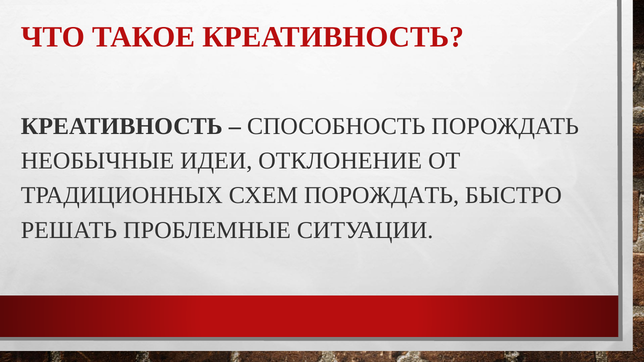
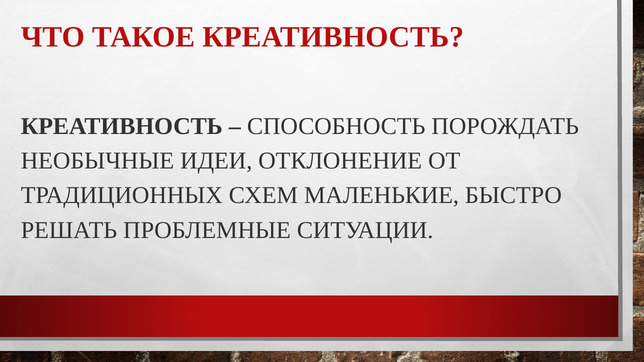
СХЕМ ПОРОЖДАТЬ: ПОРОЖДАТЬ -> МАЛЕНЬКИЕ
